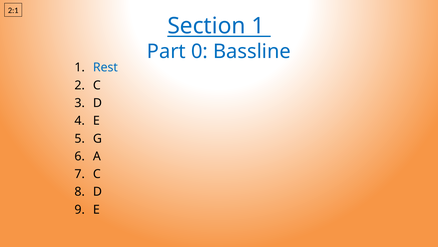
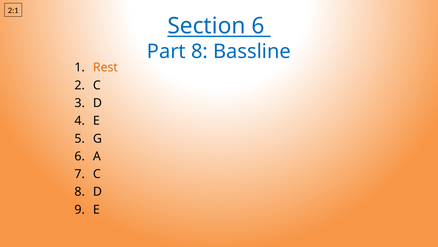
Section 1: 1 -> 6
Part 0: 0 -> 8
Rest colour: blue -> orange
